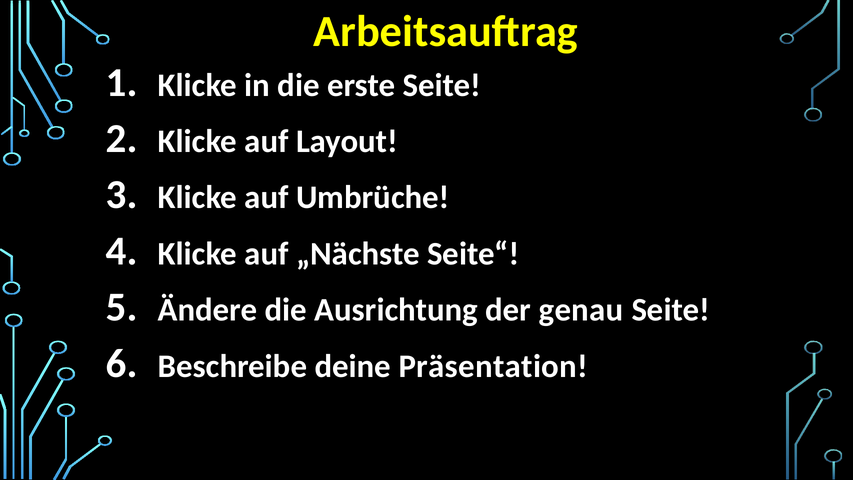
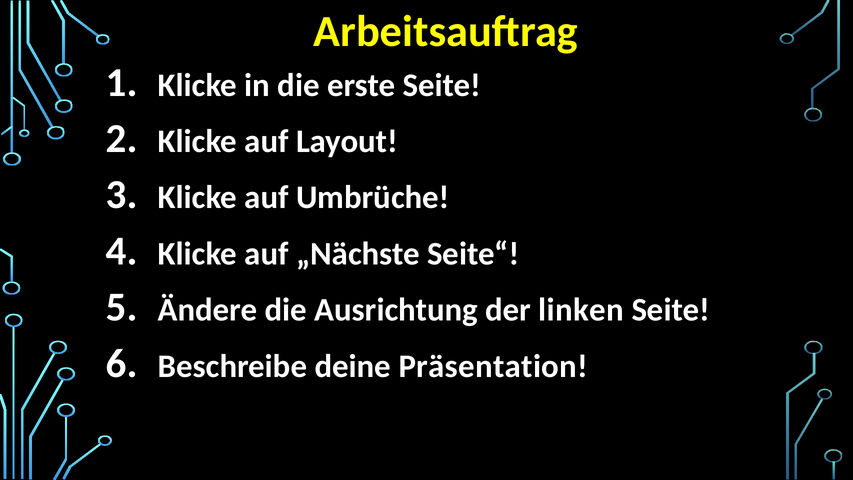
genau: genau -> linken
